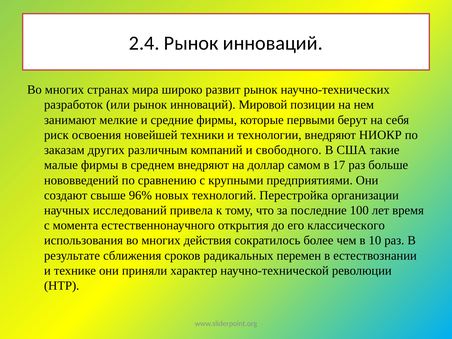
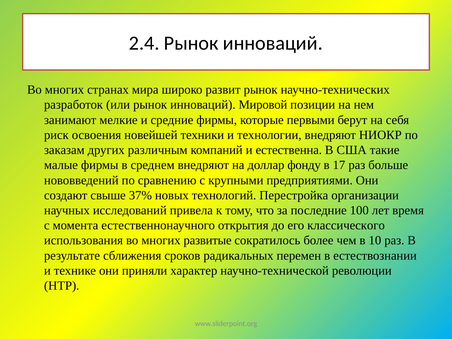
свободного: свободного -> естественна
самом: самом -> фонду
96%: 96% -> 37%
действия: действия -> развитые
